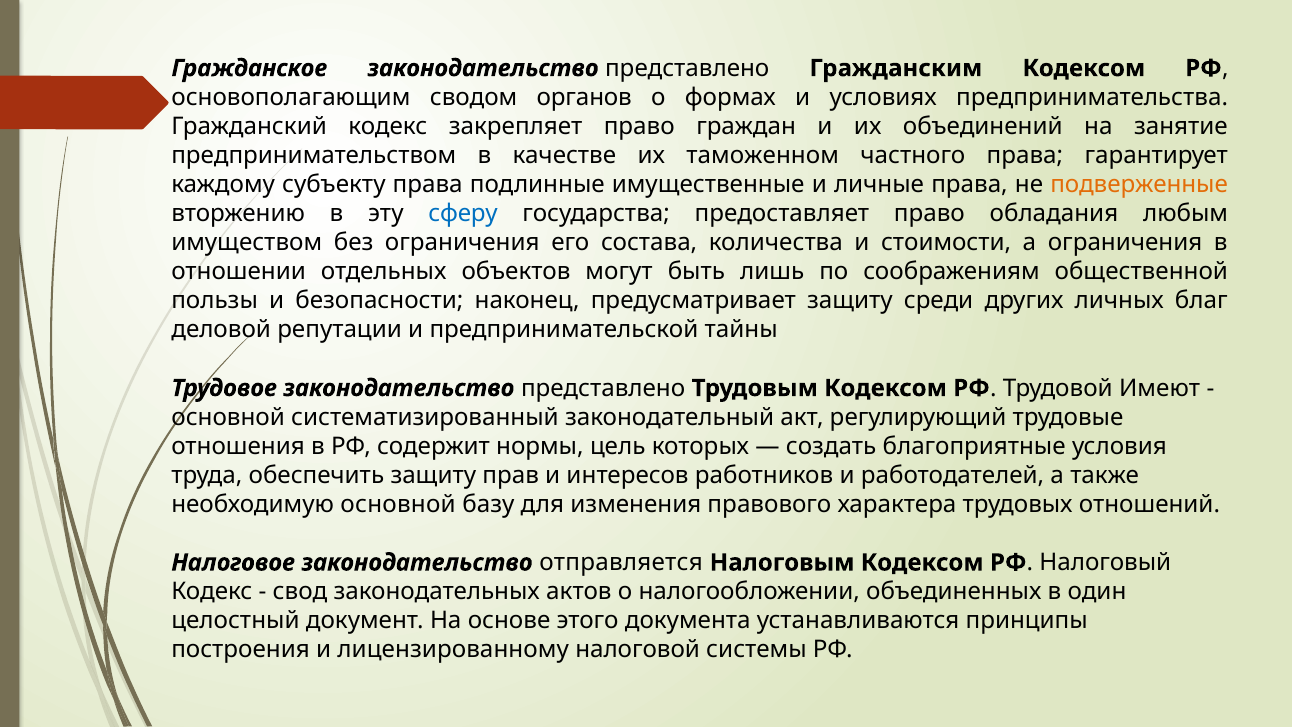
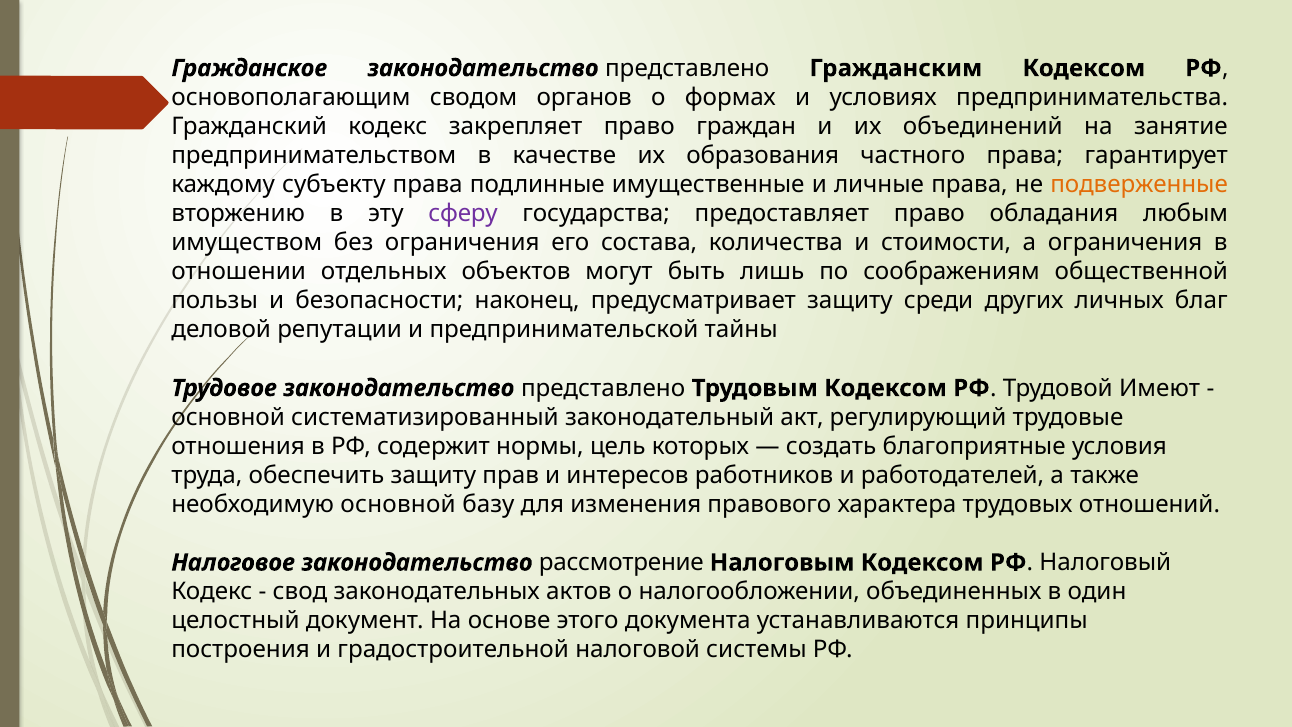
таможенном: таможенном -> образования
сферу colour: blue -> purple
отправляется: отправляется -> рассмотрение
лицензированному: лицензированному -> градостроительной
